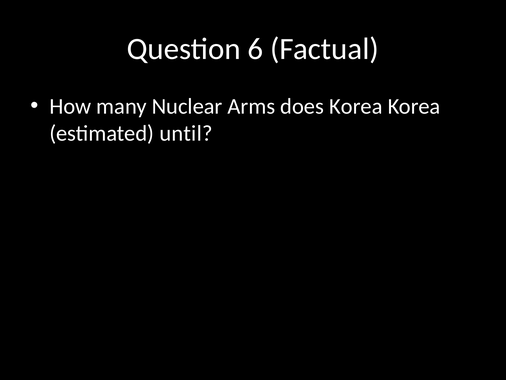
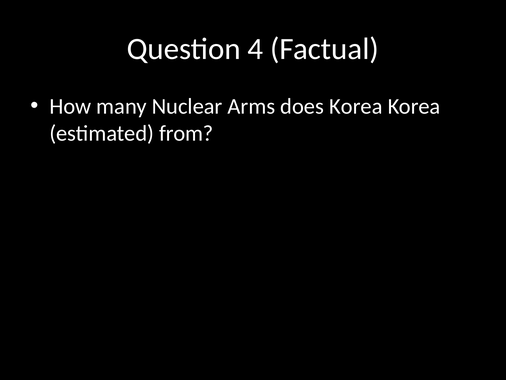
6: 6 -> 4
until: until -> from
